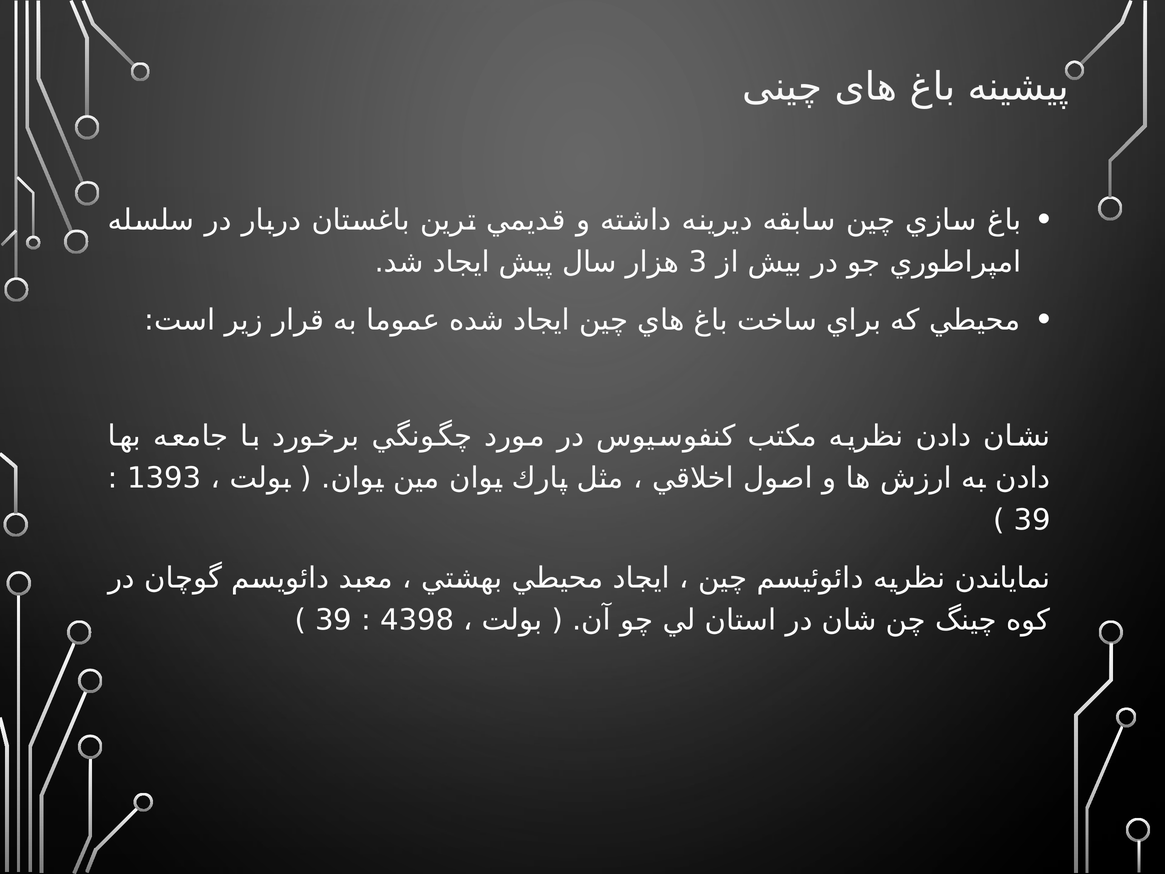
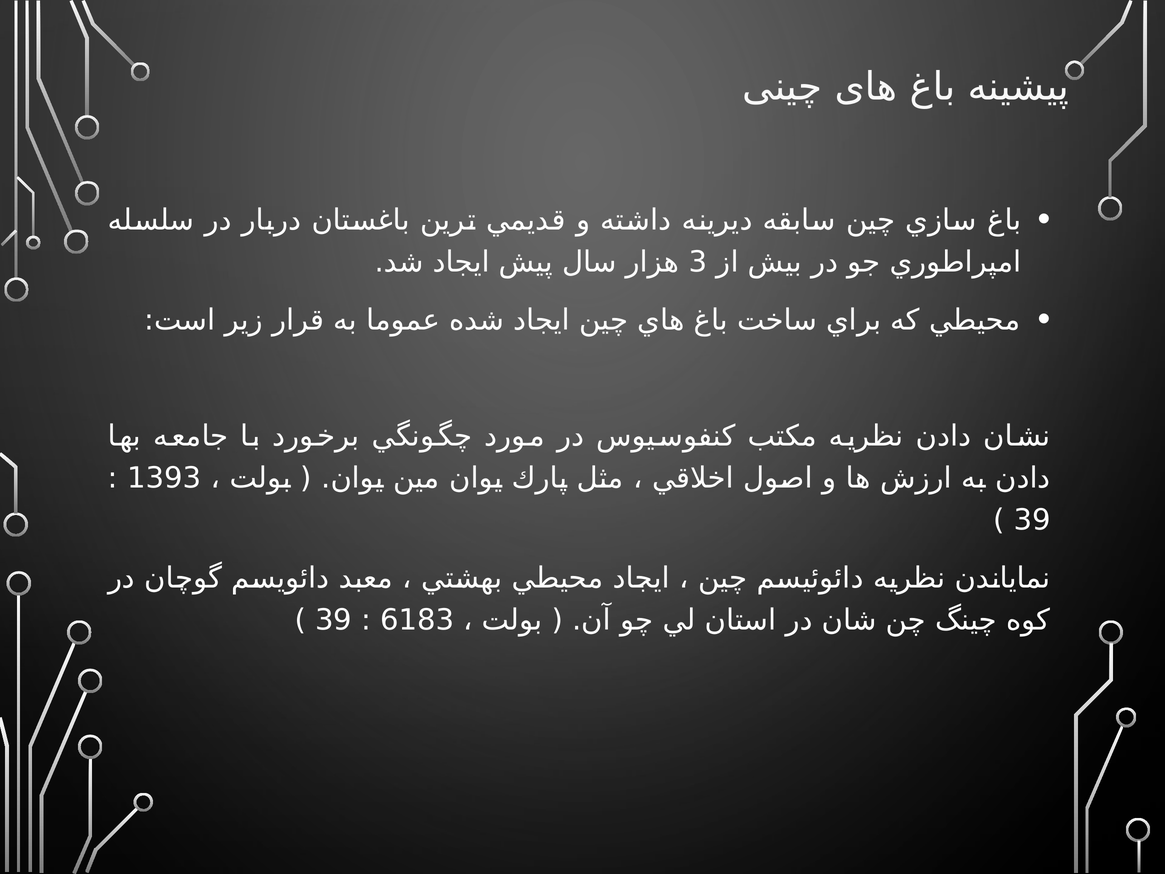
4398: 4398 -> 6183
